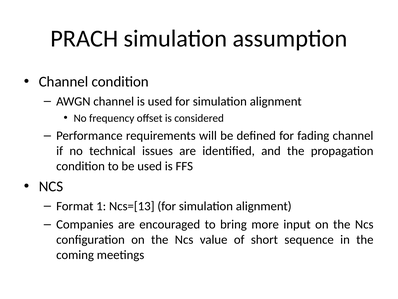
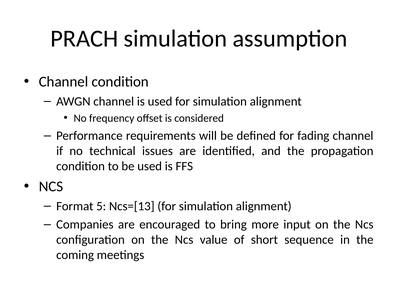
1: 1 -> 5
